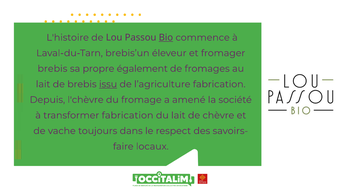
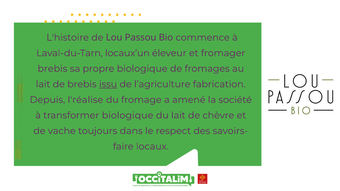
Bio underline: present -> none
brebis’un: brebis’un -> locaux’un
propre également: également -> biologique
l'chèvre: l'chèvre -> l'réalise
transformer fabrication: fabrication -> biologique
